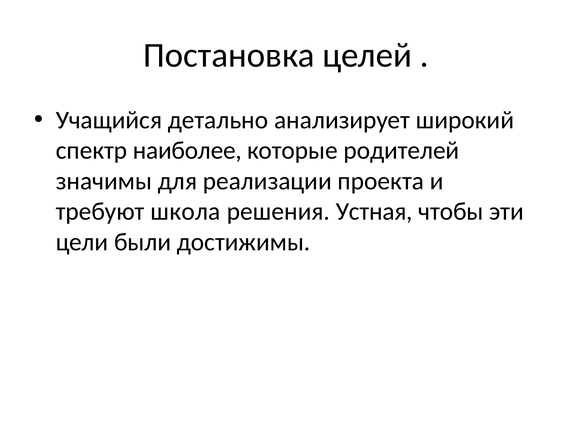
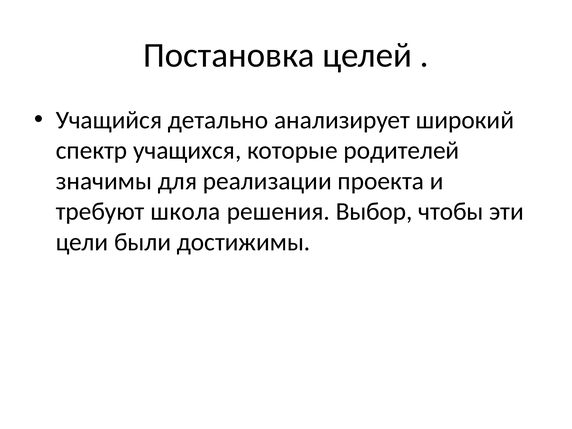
наиболее: наиболее -> учащихся
Устная: Устная -> Выбор
